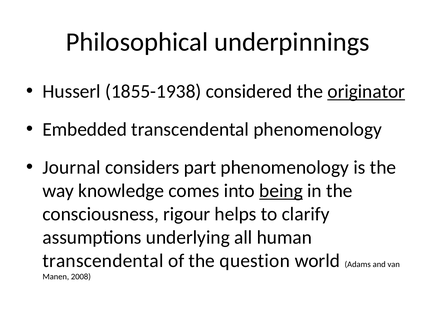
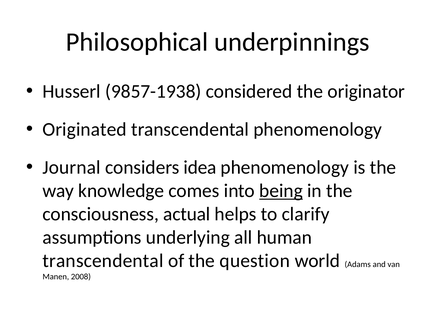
1855-1938: 1855-1938 -> 9857-1938
originator underline: present -> none
Embedded: Embedded -> Originated
part: part -> idea
rigour: rigour -> actual
